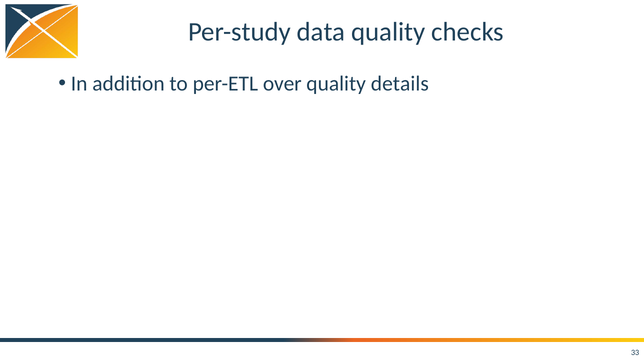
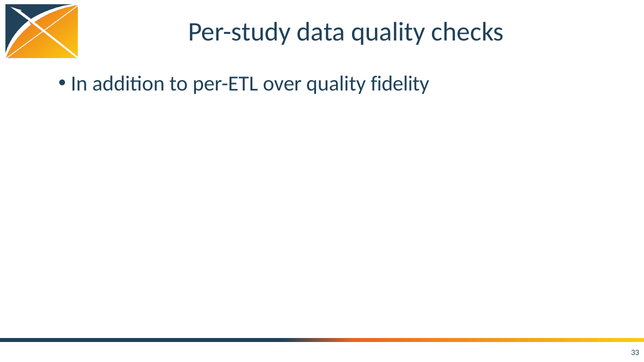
details: details -> fidelity
